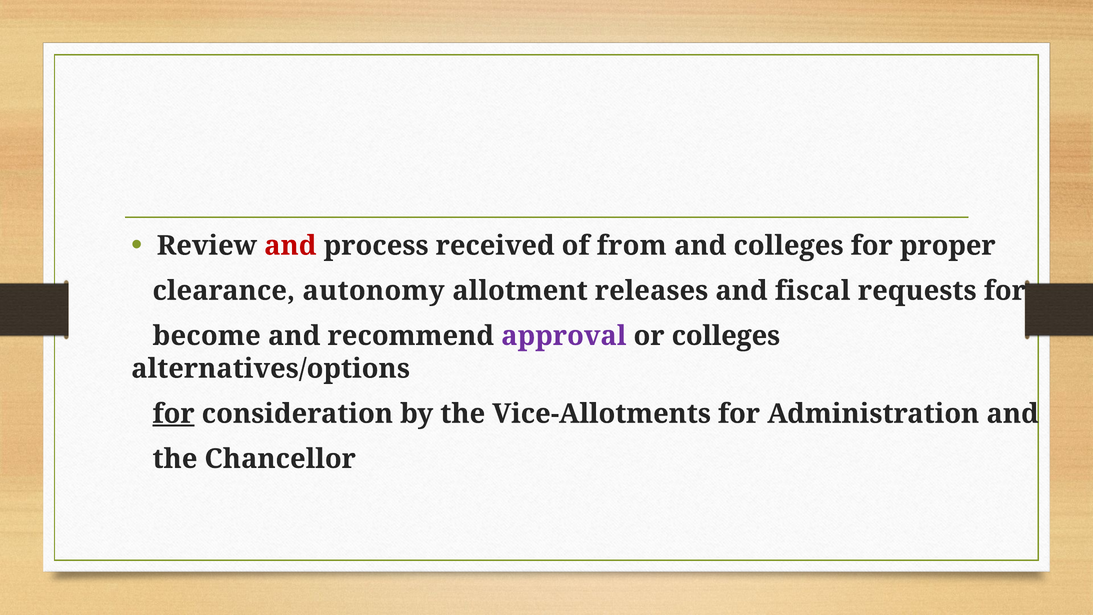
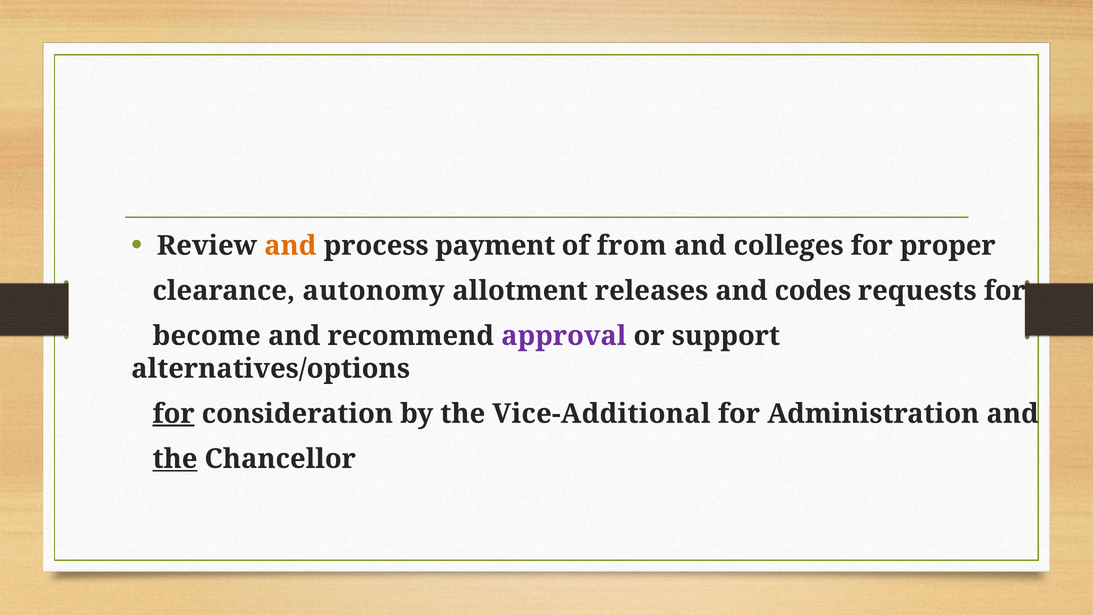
and at (290, 246) colour: red -> orange
received: received -> payment
fiscal: fiscal -> codes
or colleges: colleges -> support
Vice-Allotments: Vice-Allotments -> Vice-Additional
the at (175, 459) underline: none -> present
